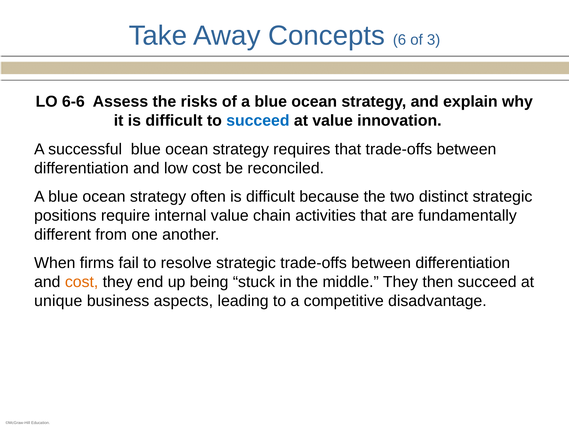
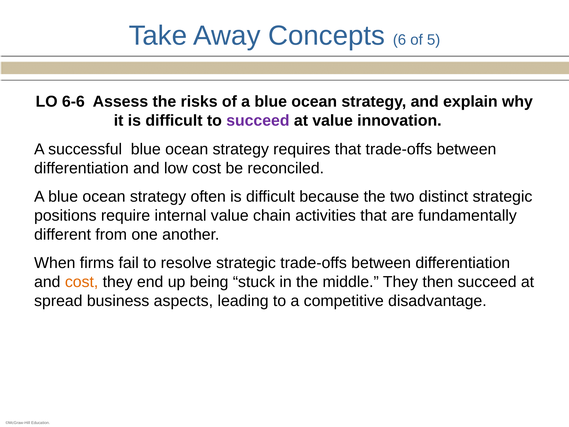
3: 3 -> 5
succeed at (258, 121) colour: blue -> purple
unique: unique -> spread
